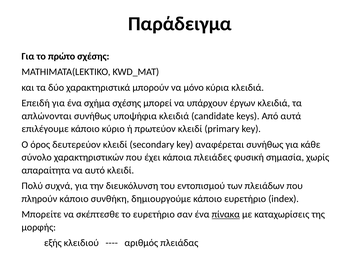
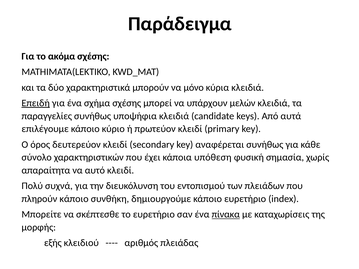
πρώτο: πρώτο -> ακόμα
Επειδή underline: none -> present
έργων: έργων -> μελών
απλώνονται: απλώνονται -> παραγγελίες
πλειάδες: πλειάδες -> υπόθεση
